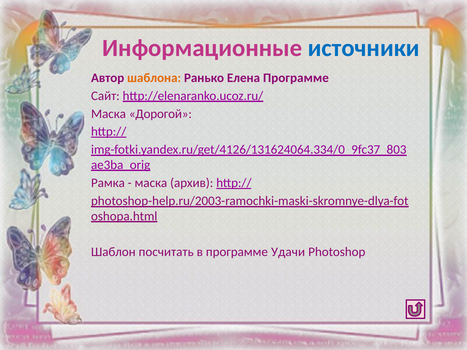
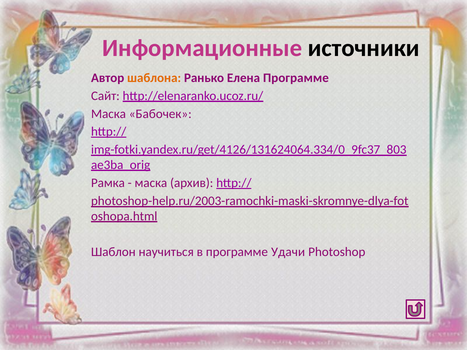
источники colour: blue -> black
Дорогой: Дорогой -> Бабочек
посчитать: посчитать -> научиться
